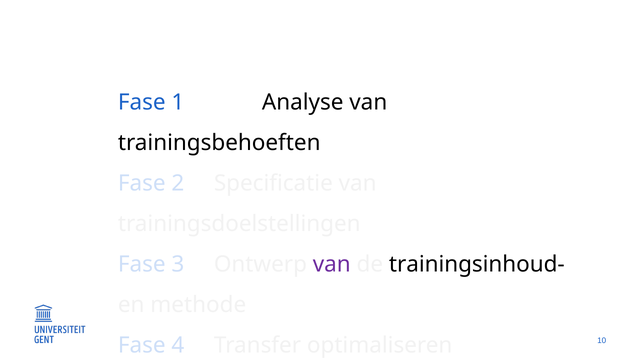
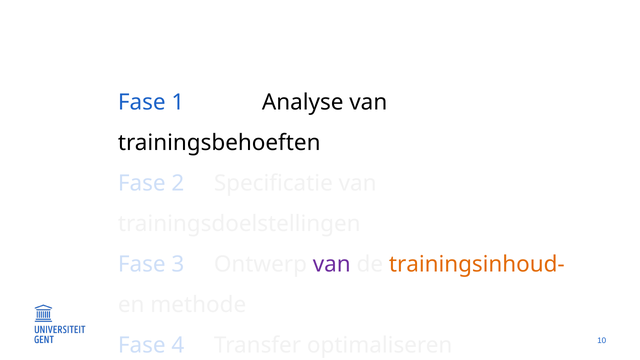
trainingsinhoud- colour: black -> orange
